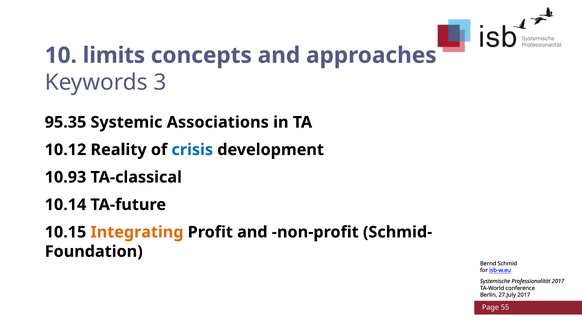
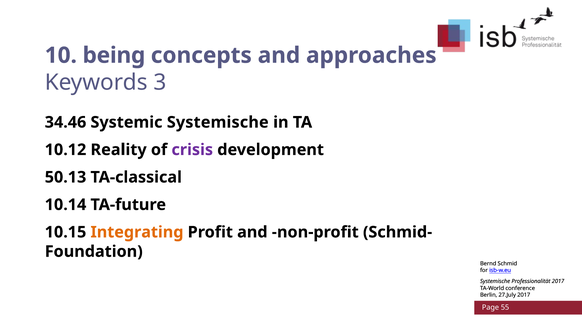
limits: limits -> being
95.35: 95.35 -> 34.46
Systemic Associations: Associations -> Systemische
crisis colour: blue -> purple
10.93: 10.93 -> 50.13
